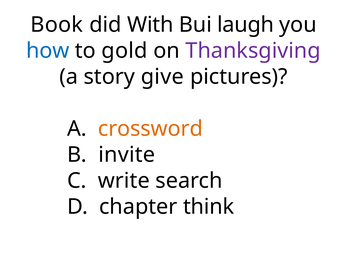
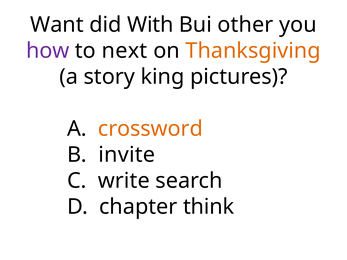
Book: Book -> Want
laugh: laugh -> other
how colour: blue -> purple
gold: gold -> next
Thanksgiving colour: purple -> orange
give: give -> king
